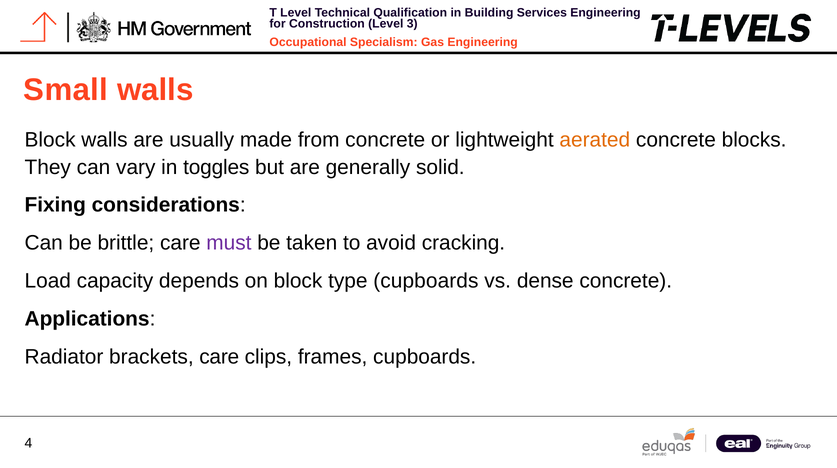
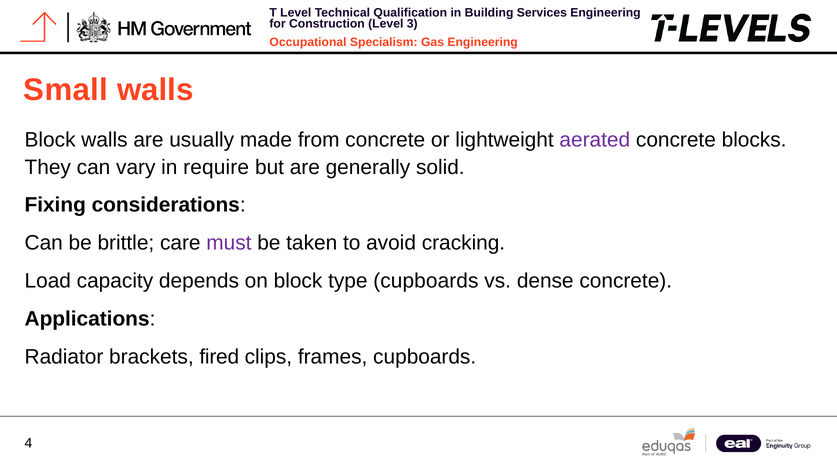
aerated colour: orange -> purple
toggles: toggles -> require
brackets care: care -> fired
